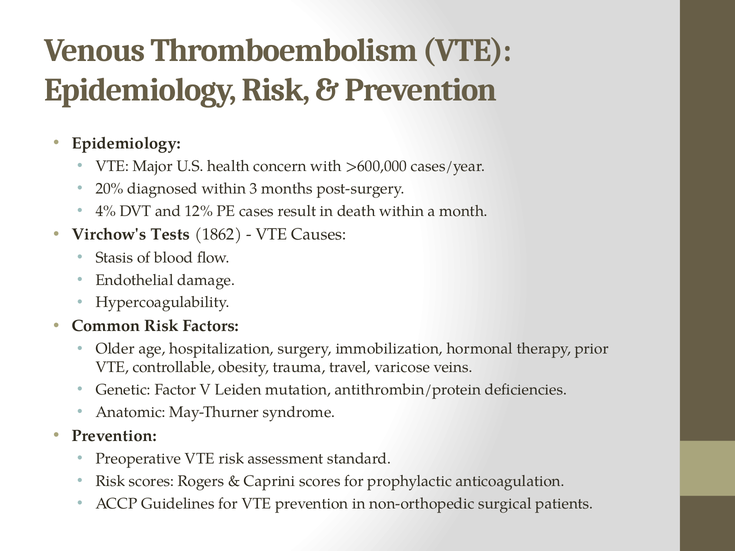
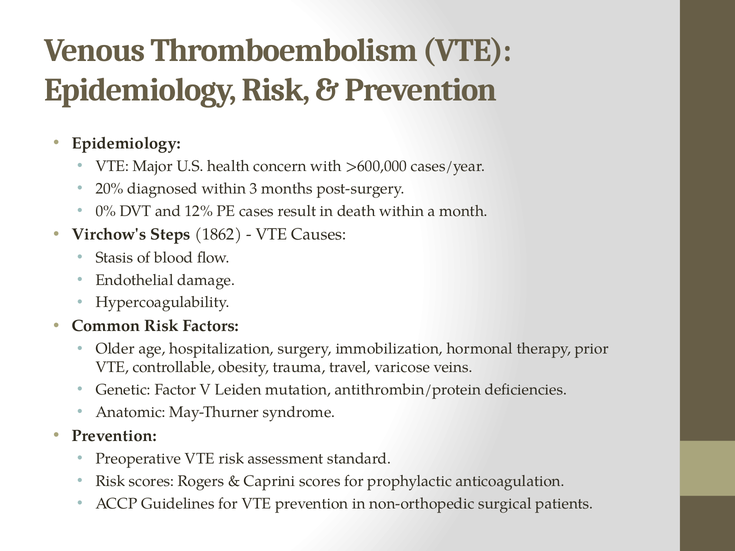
4%: 4% -> 0%
Tests: Tests -> Steps
